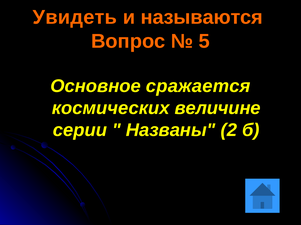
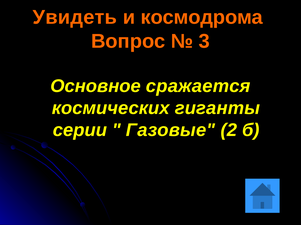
называются: называются -> космодрома
5: 5 -> 3
величине: величине -> гиганты
Названы: Названы -> Газовые
